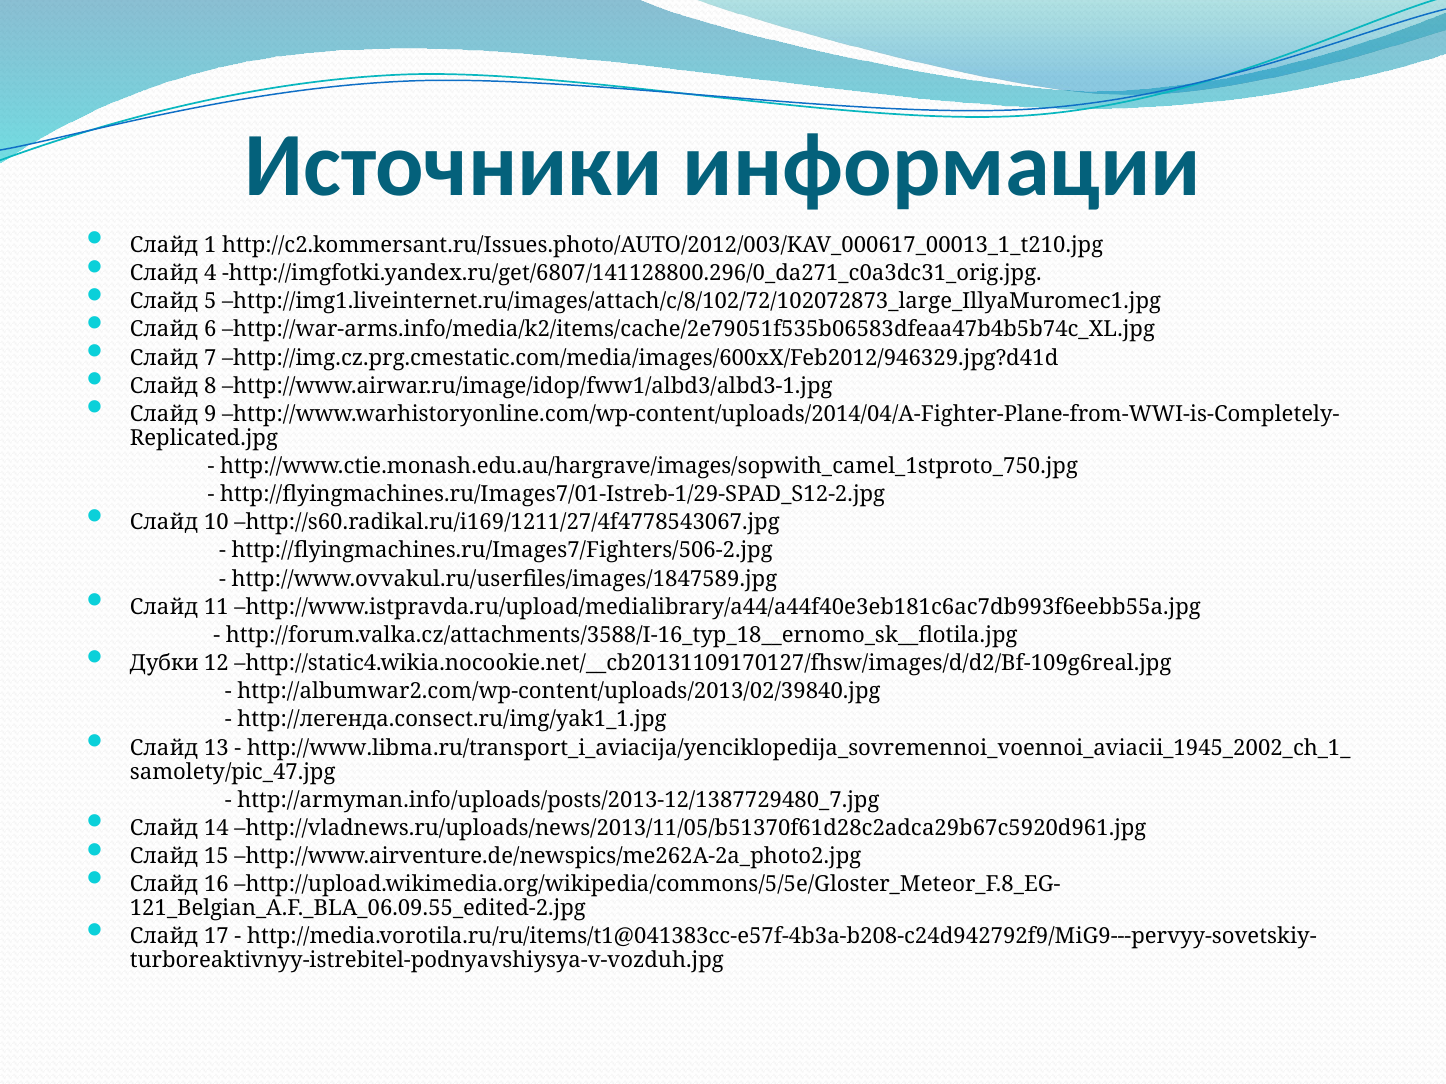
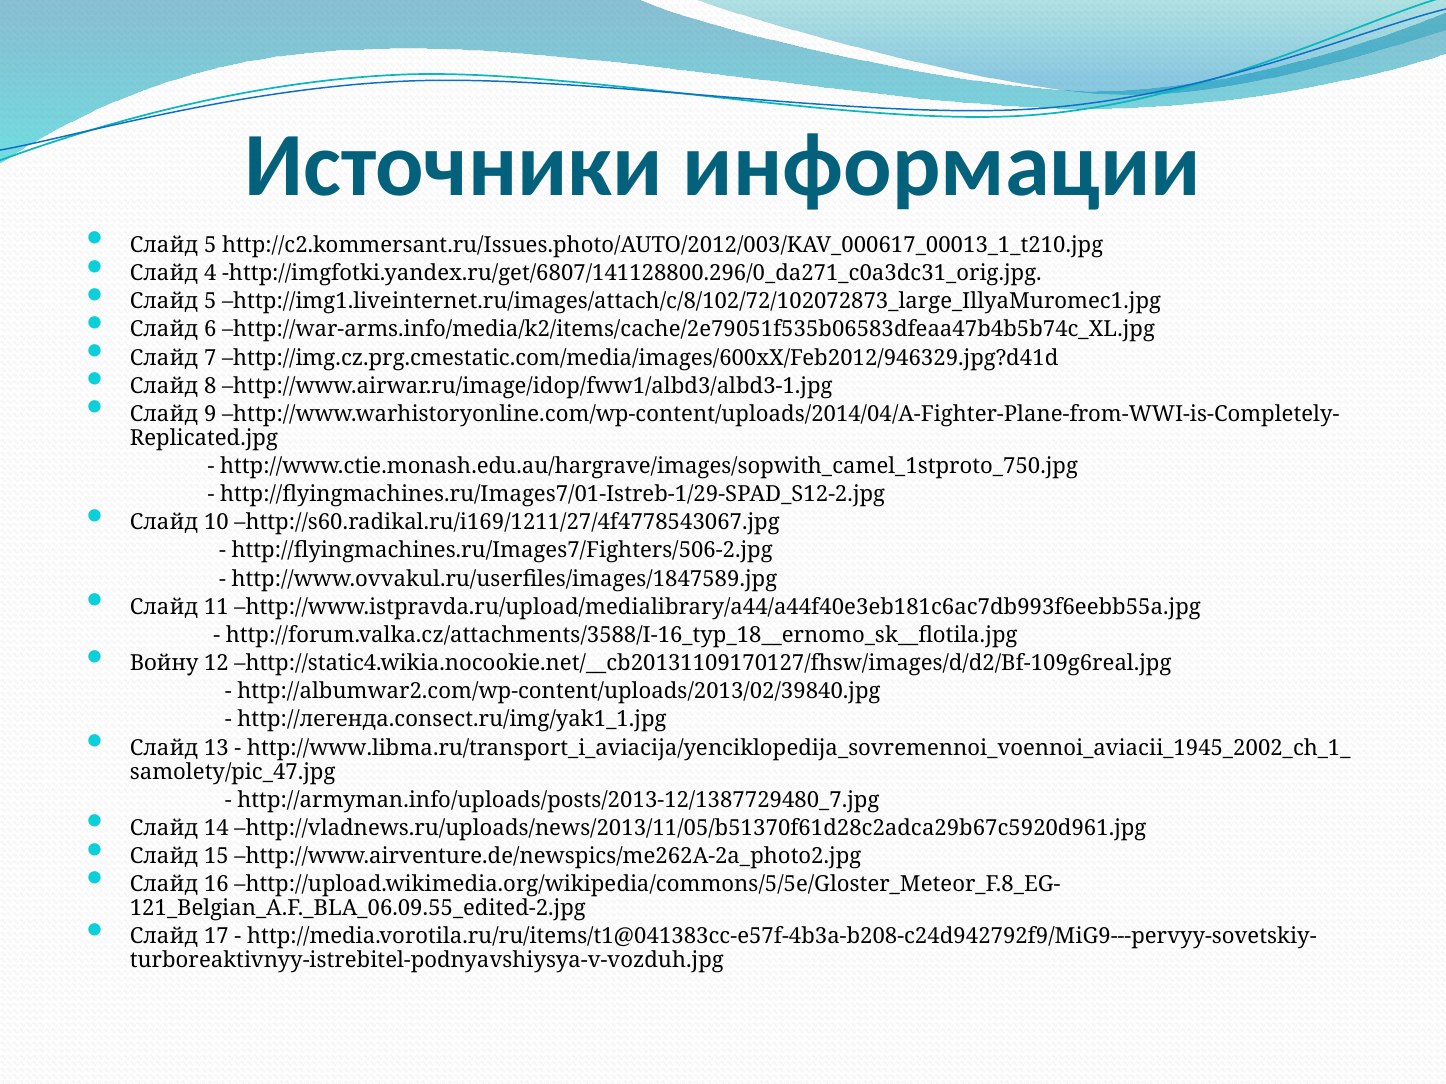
1 at (210, 245): 1 -> 5
Дубки: Дубки -> Войну
